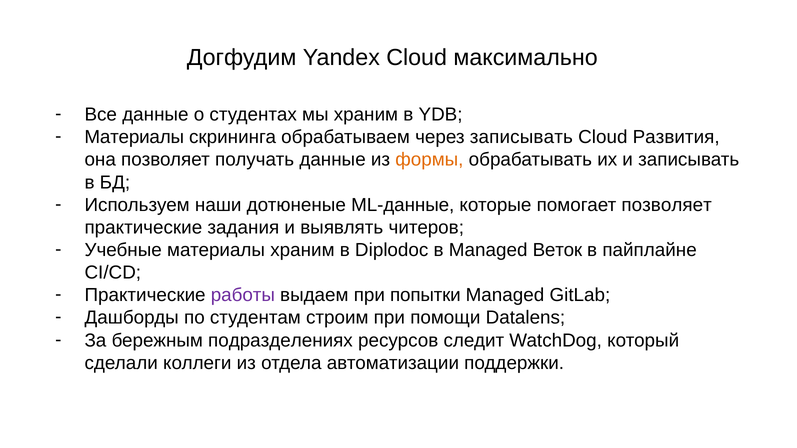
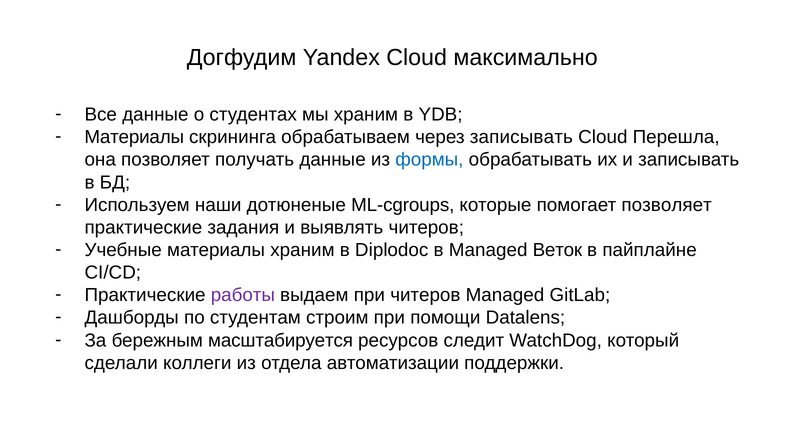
Развития: Развития -> Перешла
формы colour: orange -> blue
ML-данные: ML-данные -> ML-cgroups
при попытки: попытки -> читеров
подразделениях: подразделениях -> масштабируется
